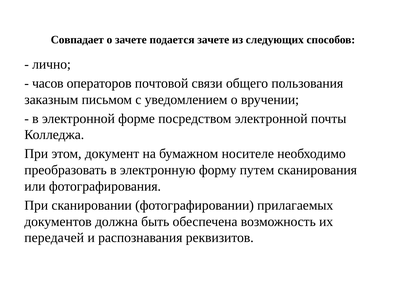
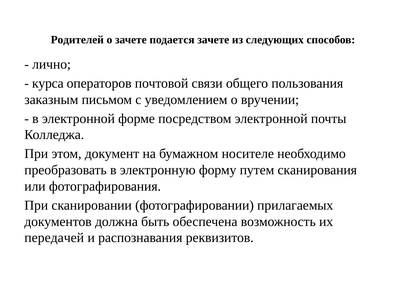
Совпадает: Совпадает -> Родителей
часов: часов -> курса
